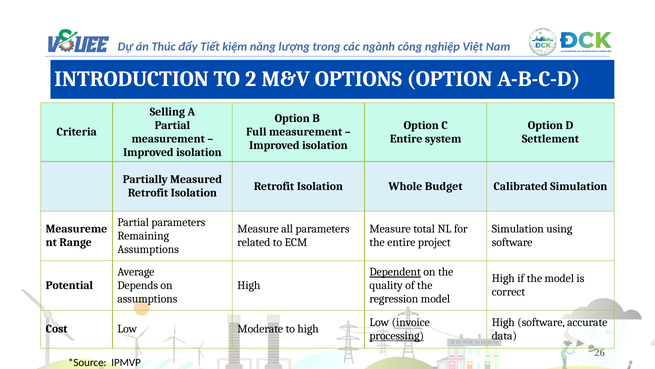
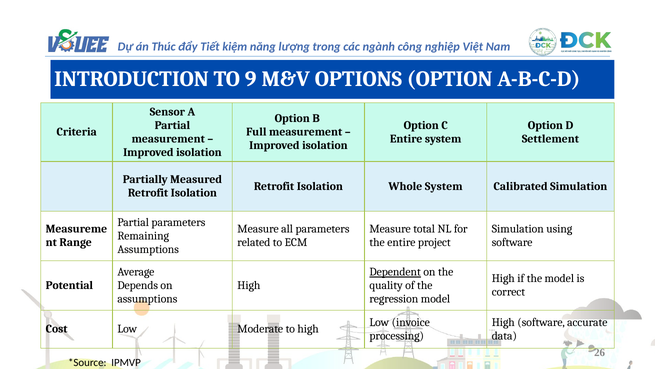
2: 2 -> 9
Selling: Selling -> Sensor
Whole Budget: Budget -> System
processing underline: present -> none
